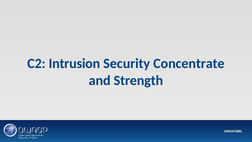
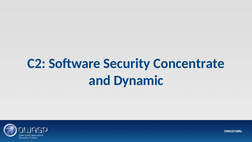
Intrusion: Intrusion -> Software
Strength: Strength -> Dynamic
